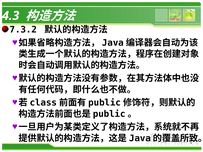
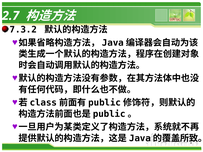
4.3: 4.3 -> 2.7
